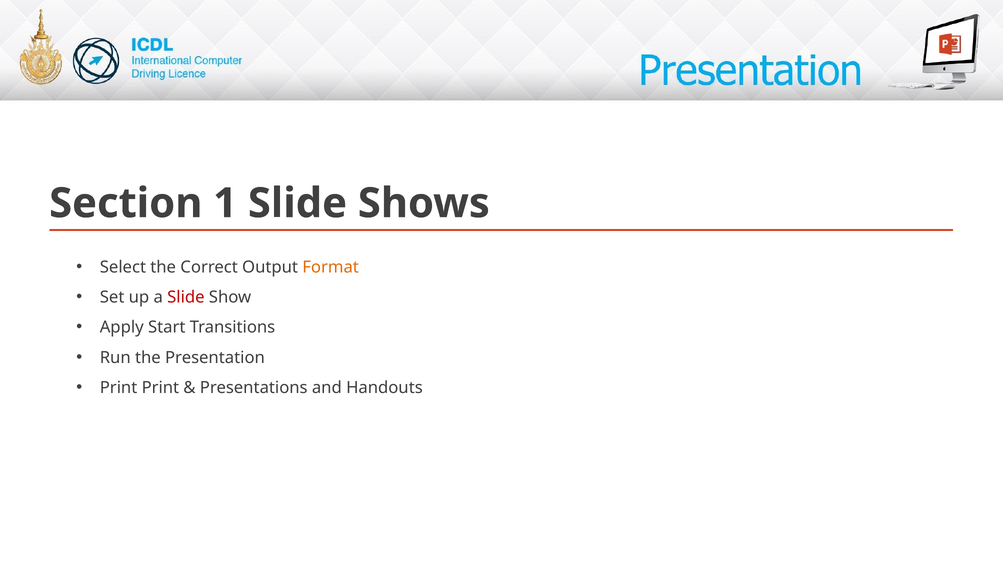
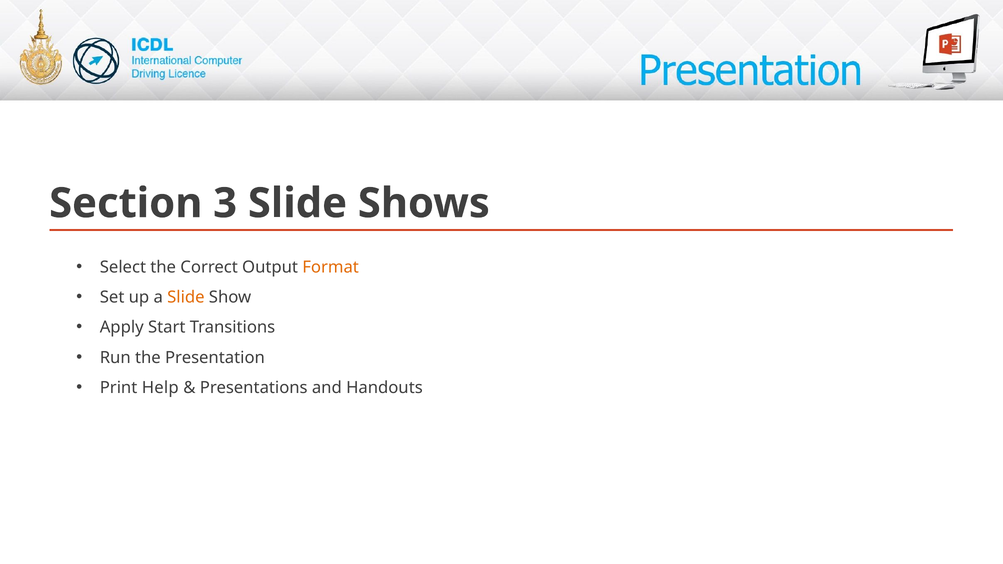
1: 1 -> 3
Slide at (186, 297) colour: red -> orange
Print Print: Print -> Help
